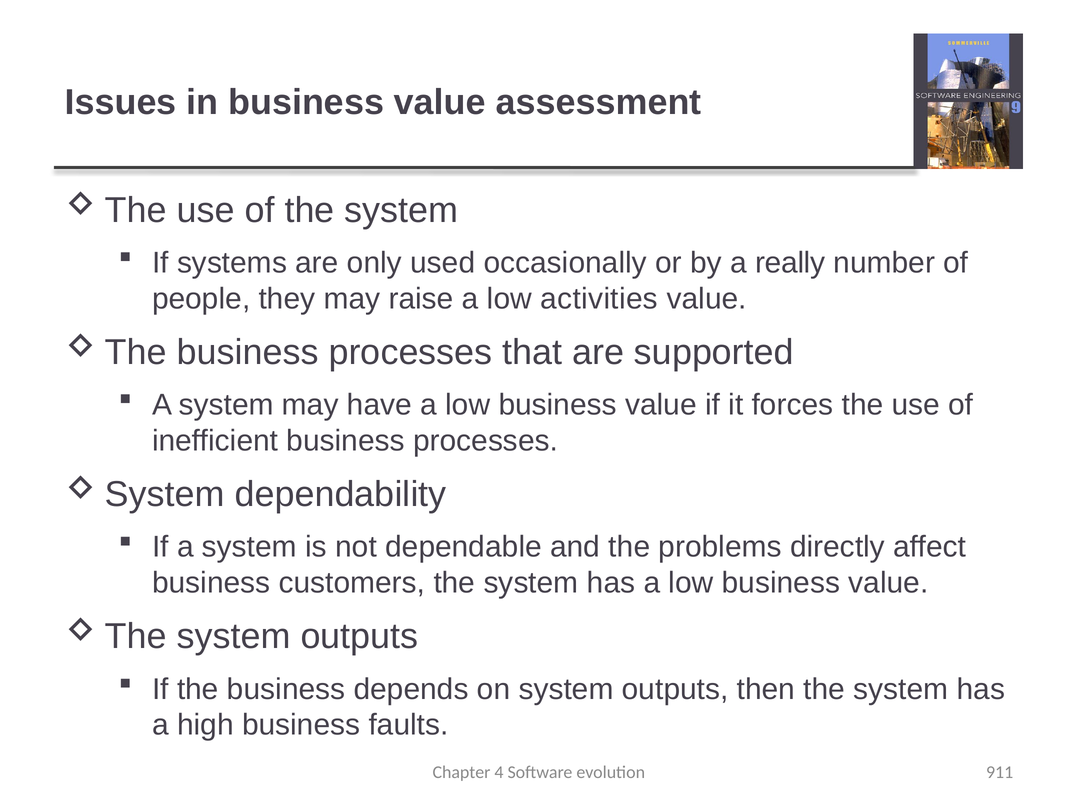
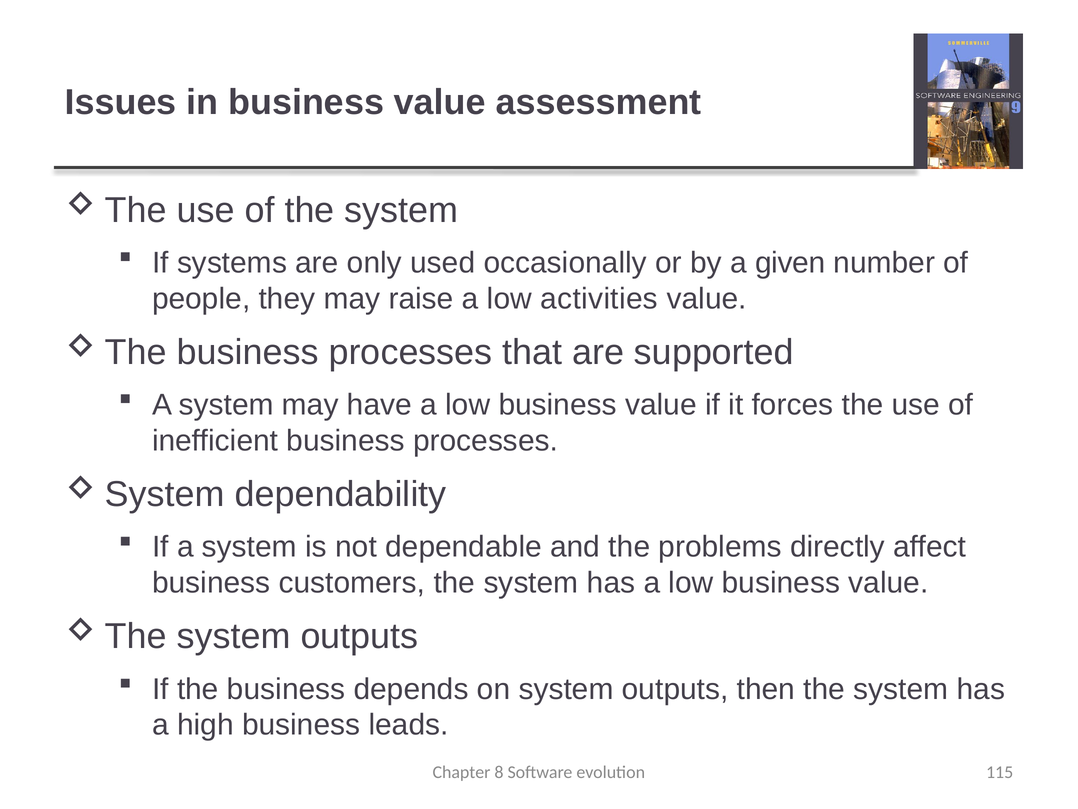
really: really -> given
faults: faults -> leads
4: 4 -> 8
911: 911 -> 115
